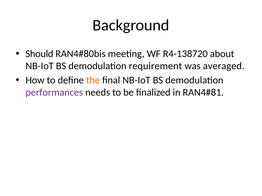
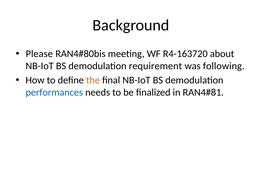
Should: Should -> Please
R4-138720: R4-138720 -> R4-163720
averaged: averaged -> following
performances colour: purple -> blue
